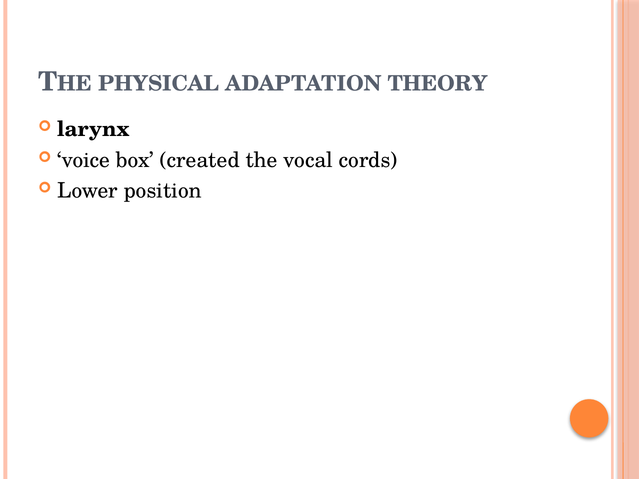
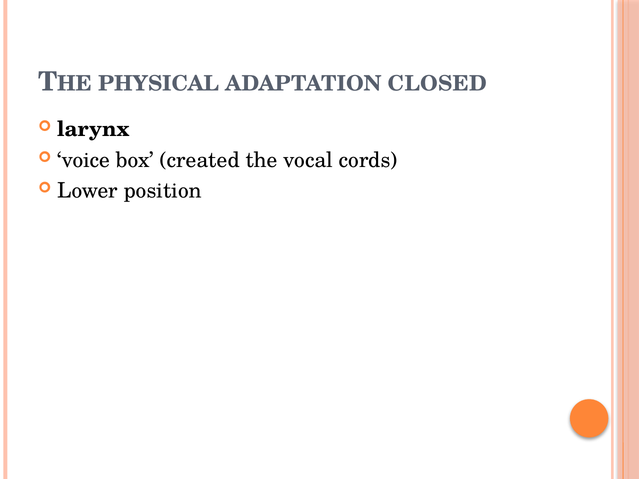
THEORY: THEORY -> CLOSED
